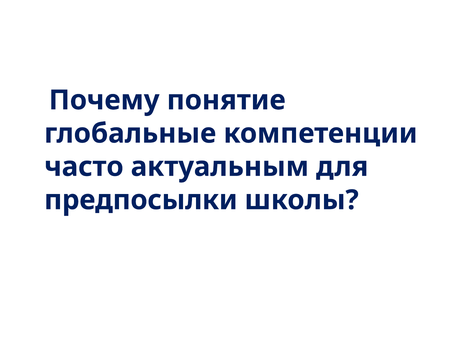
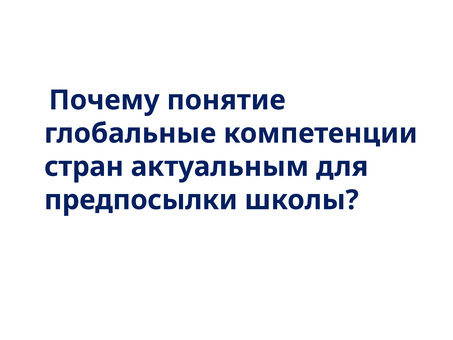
часто: часто -> стран
